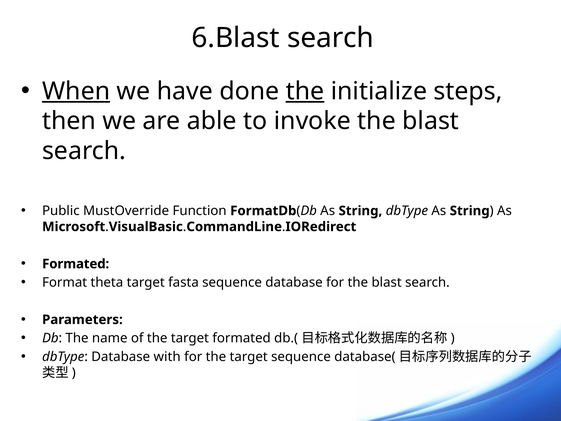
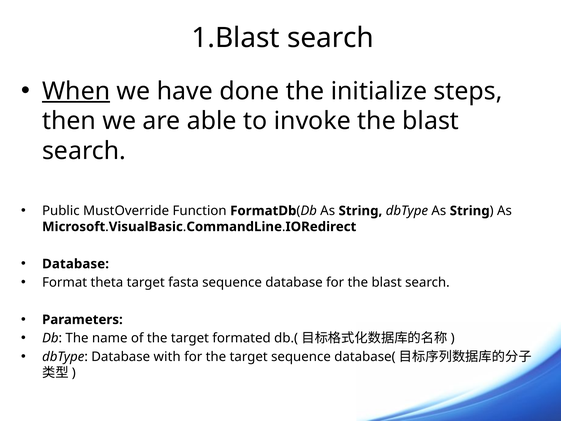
6.Blast: 6.Blast -> 1.Blast
the at (305, 91) underline: present -> none
Formated at (76, 264): Formated -> Database
